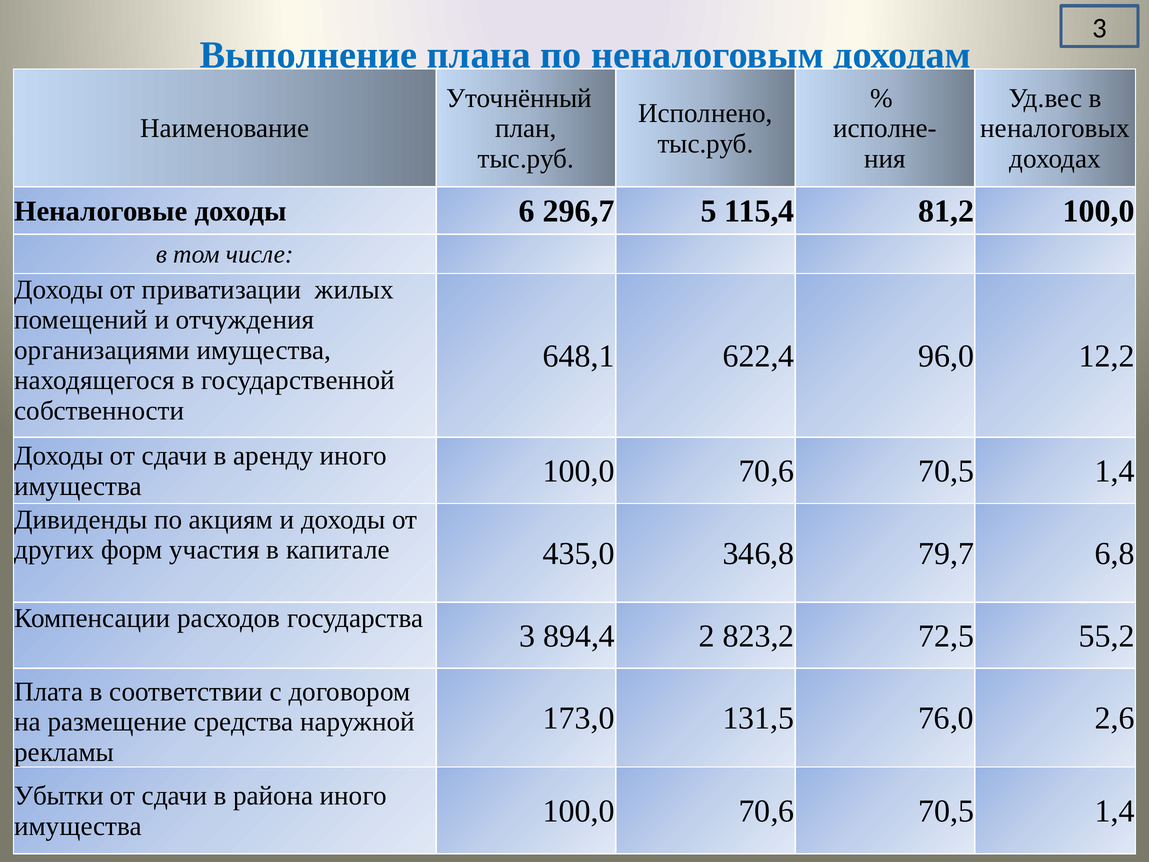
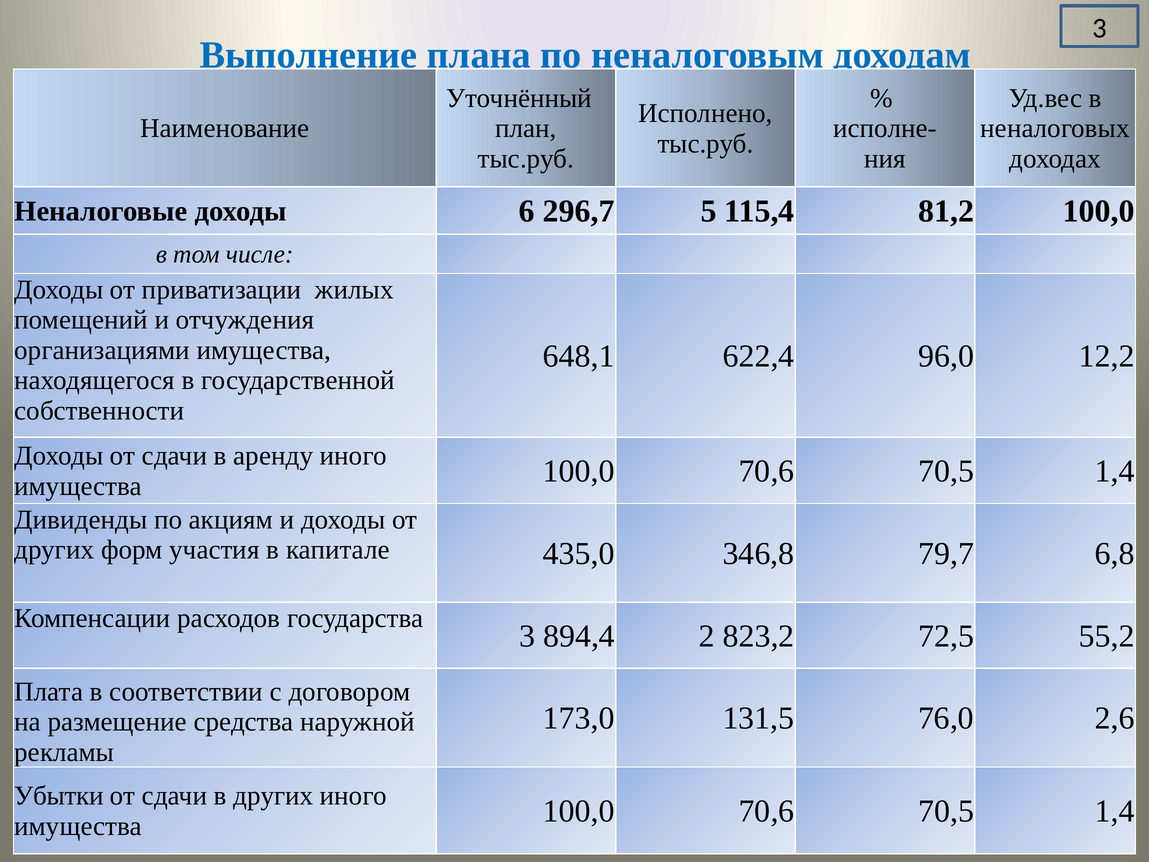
в района: района -> других
